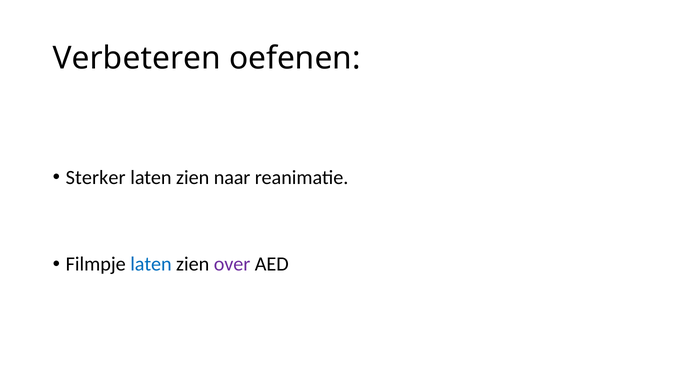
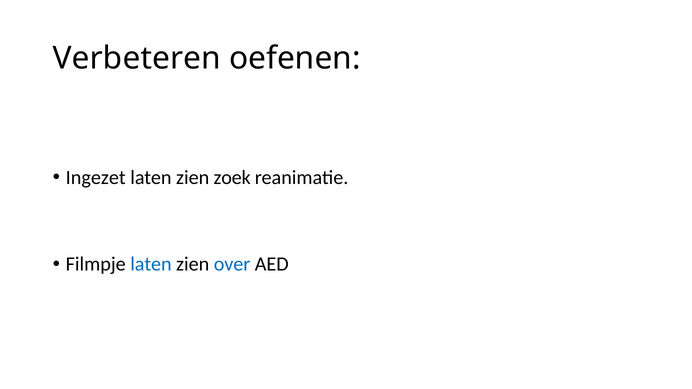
Sterker: Sterker -> Ingezet
naar: naar -> zoek
over colour: purple -> blue
